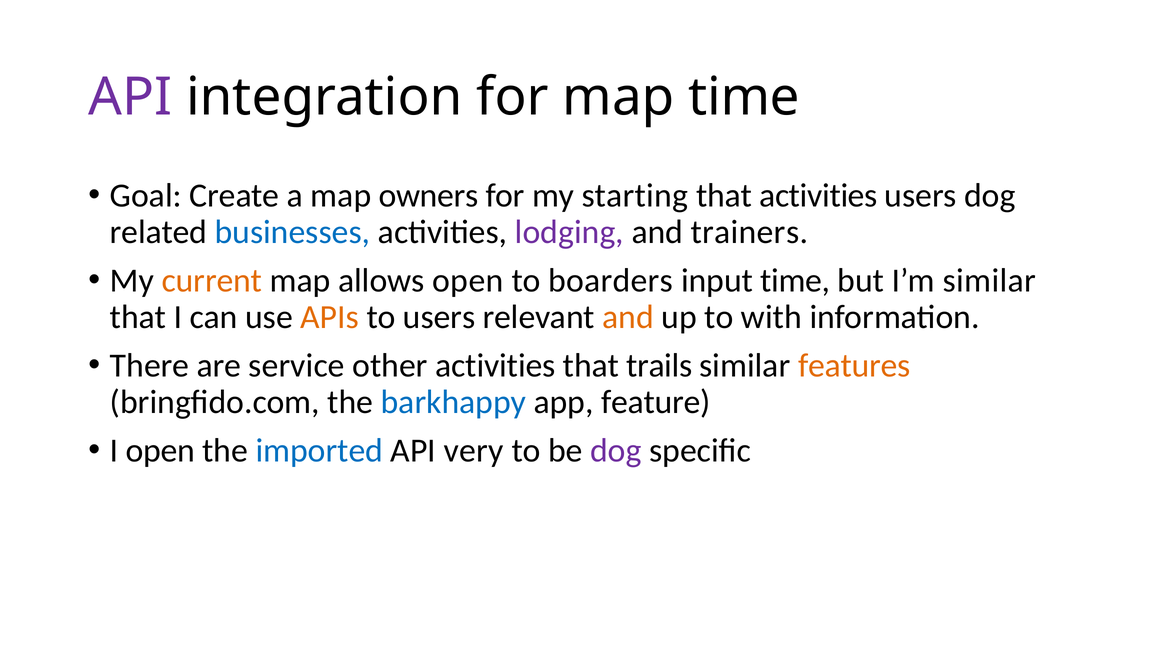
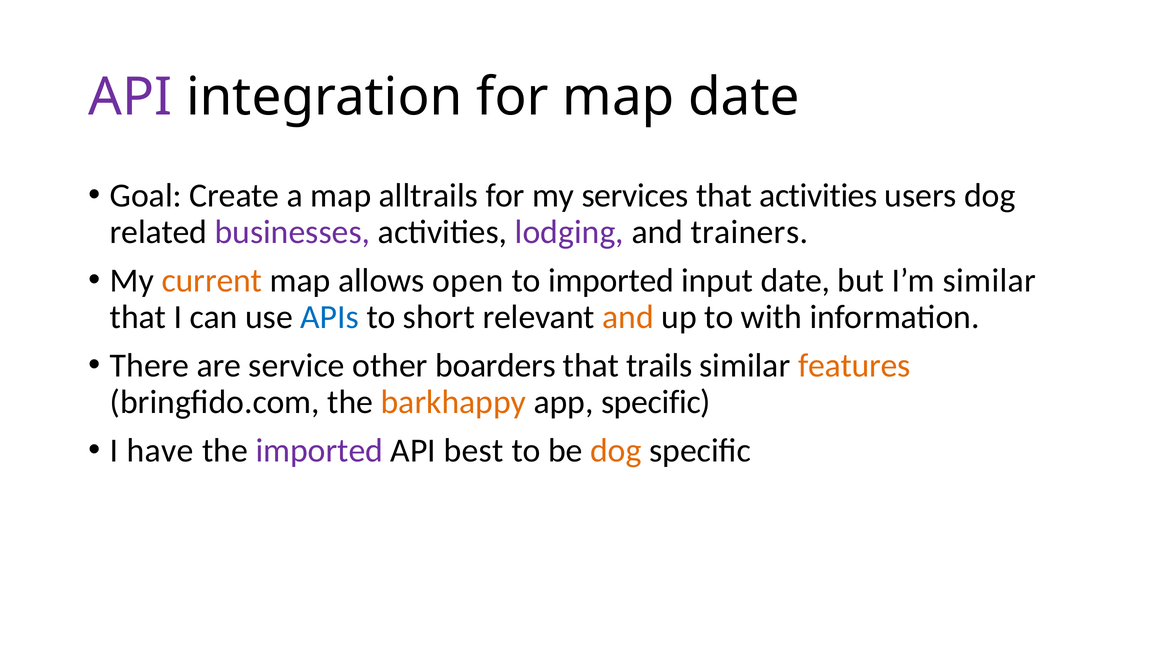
map time: time -> date
owners: owners -> alltrails
starting: starting -> services
businesses colour: blue -> purple
to boarders: boarders -> imported
input time: time -> date
APIs colour: orange -> blue
to users: users -> short
other activities: activities -> boarders
barkhappy colour: blue -> orange
app feature: feature -> specific
I open: open -> have
imported at (319, 451) colour: blue -> purple
very: very -> best
dog at (616, 451) colour: purple -> orange
